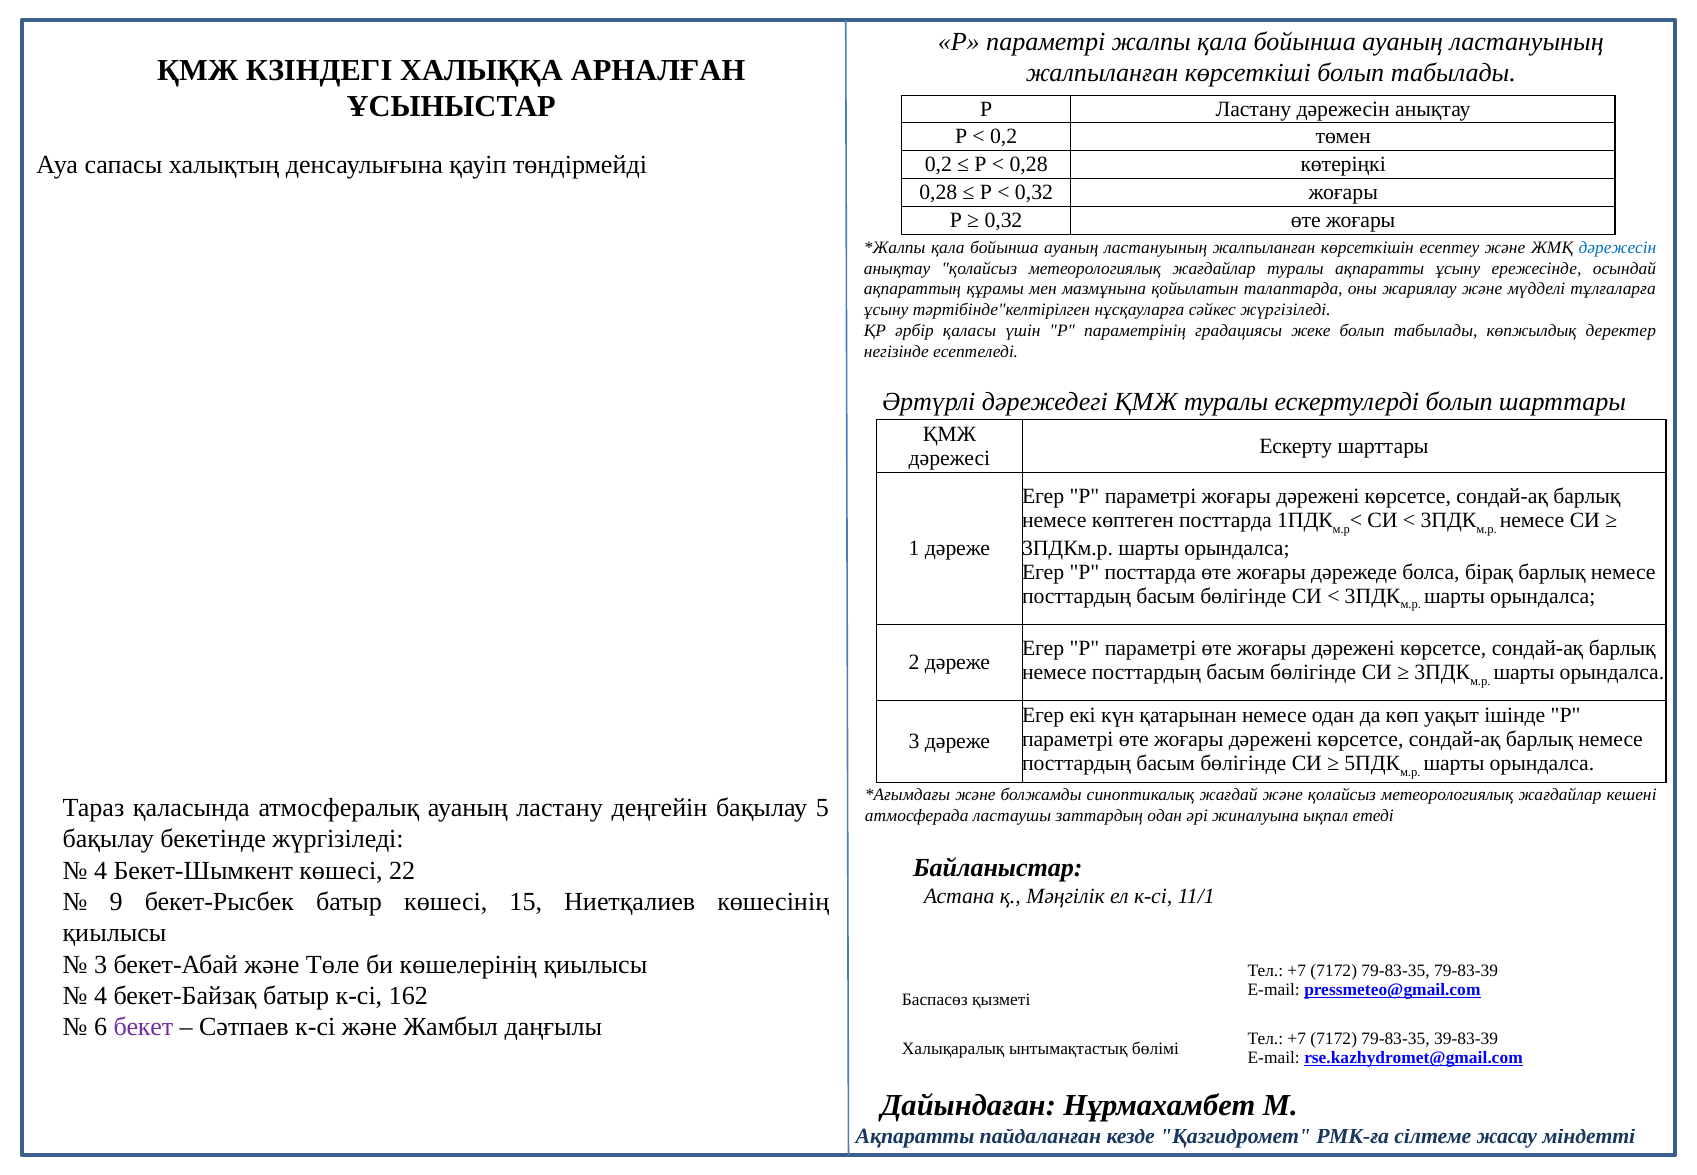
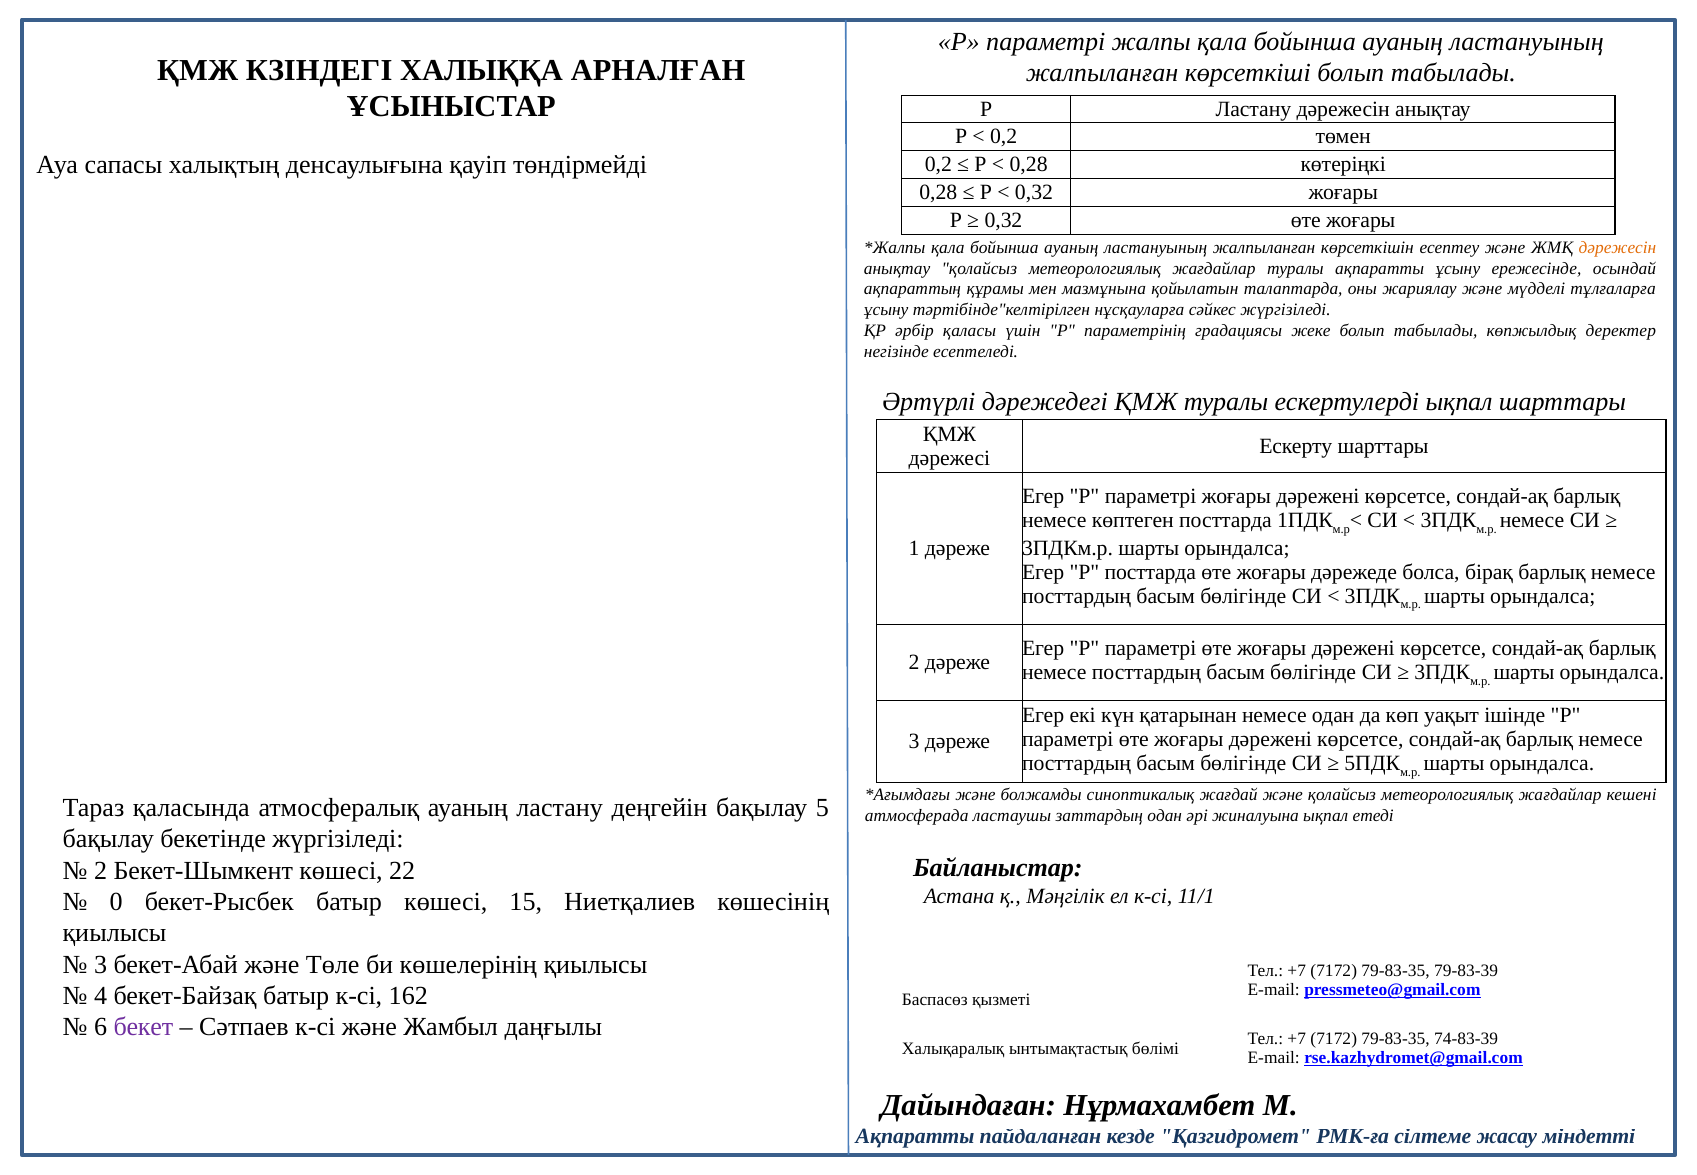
дәрежесін at (1617, 247) colour: blue -> orange
ескертулерді болып: болып -> ықпал
4 at (101, 871): 4 -> 2
9: 9 -> 0
39-83-39: 39-83-39 -> 74-83-39
